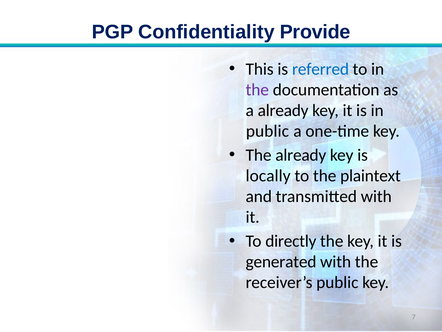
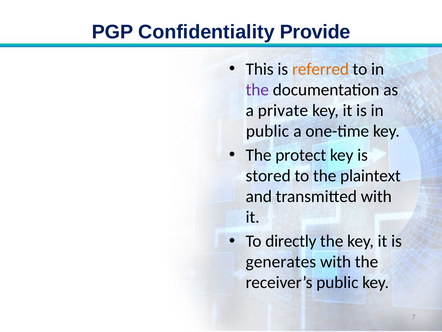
referred colour: blue -> orange
a already: already -> private
The already: already -> protect
locally: locally -> stored
generated: generated -> generates
